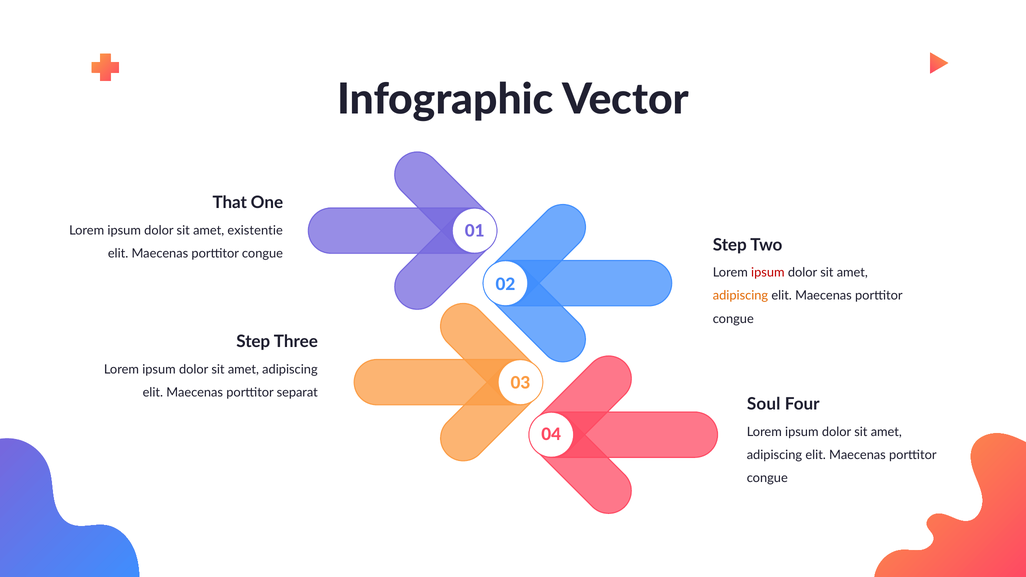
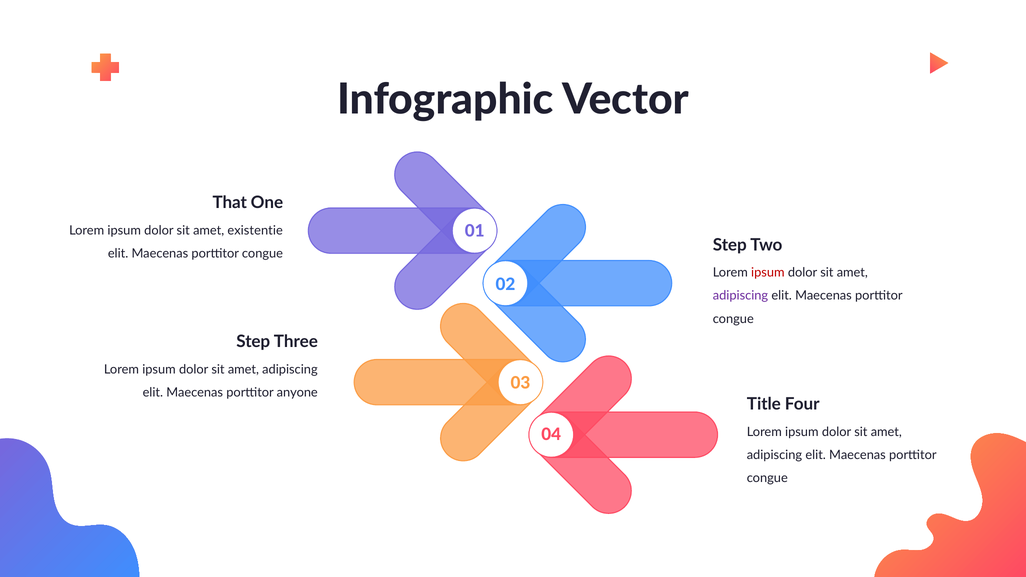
adipiscing at (741, 296) colour: orange -> purple
separat: separat -> anyone
Soul: Soul -> Title
